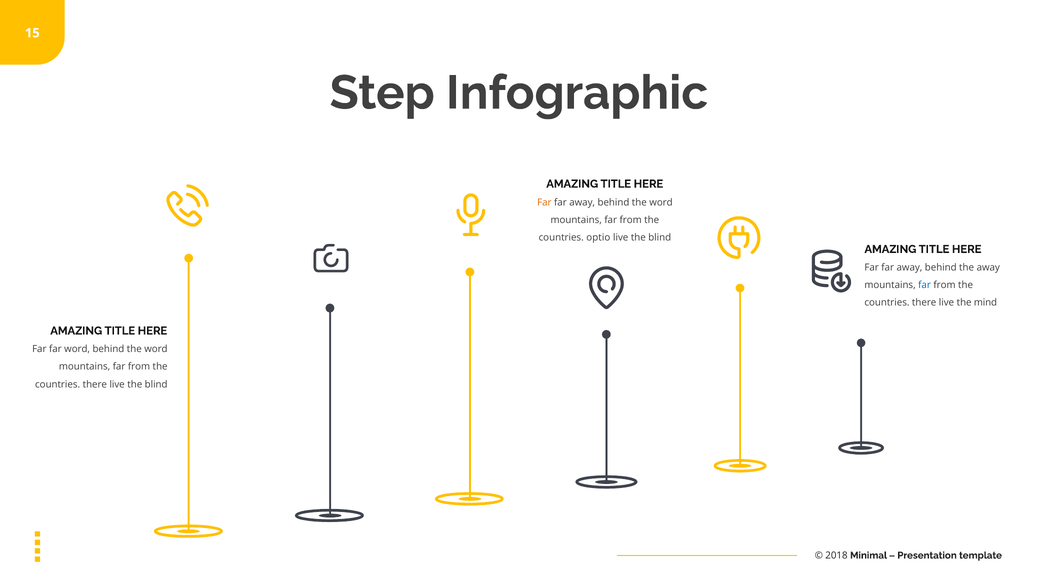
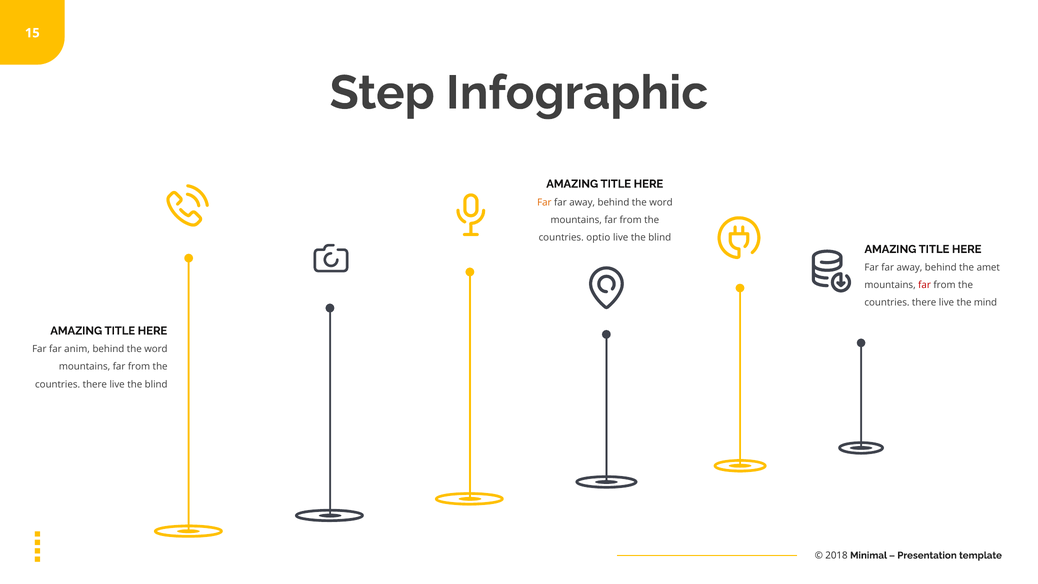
the away: away -> amet
far at (925, 285) colour: blue -> red
far word: word -> anim
